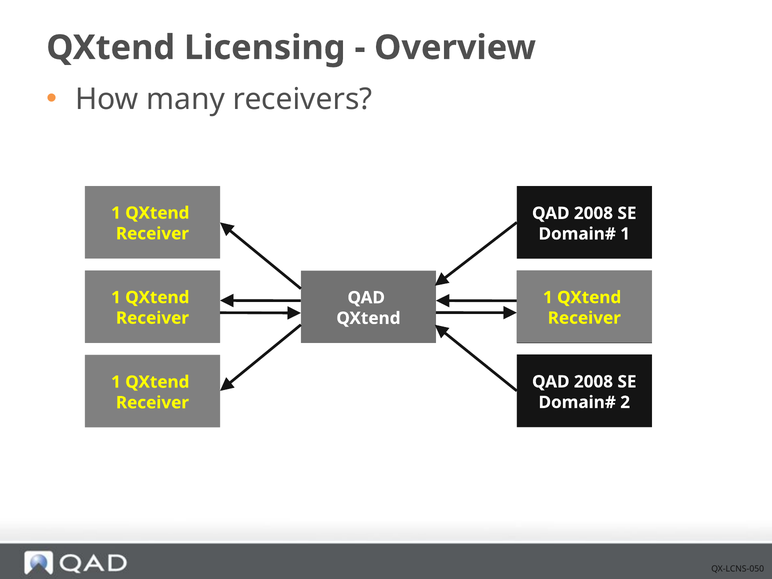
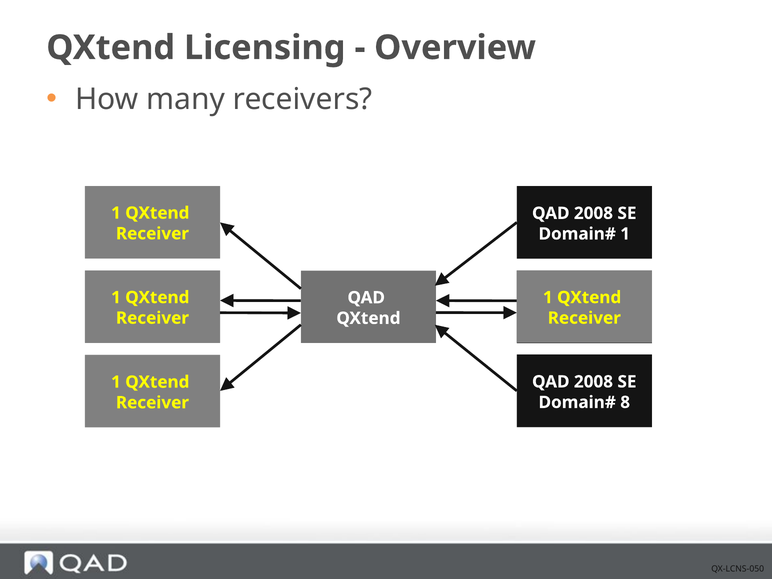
2 at (625, 402): 2 -> 8
